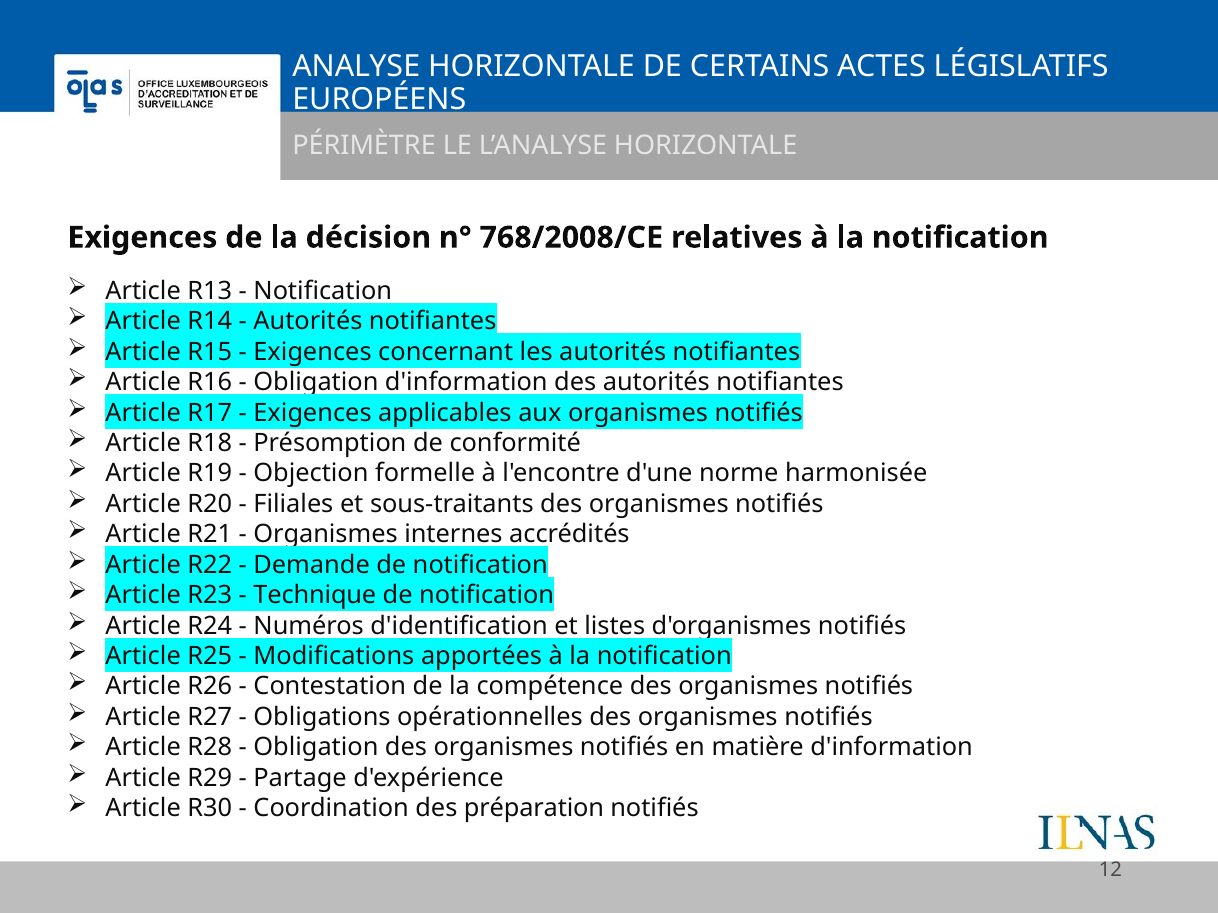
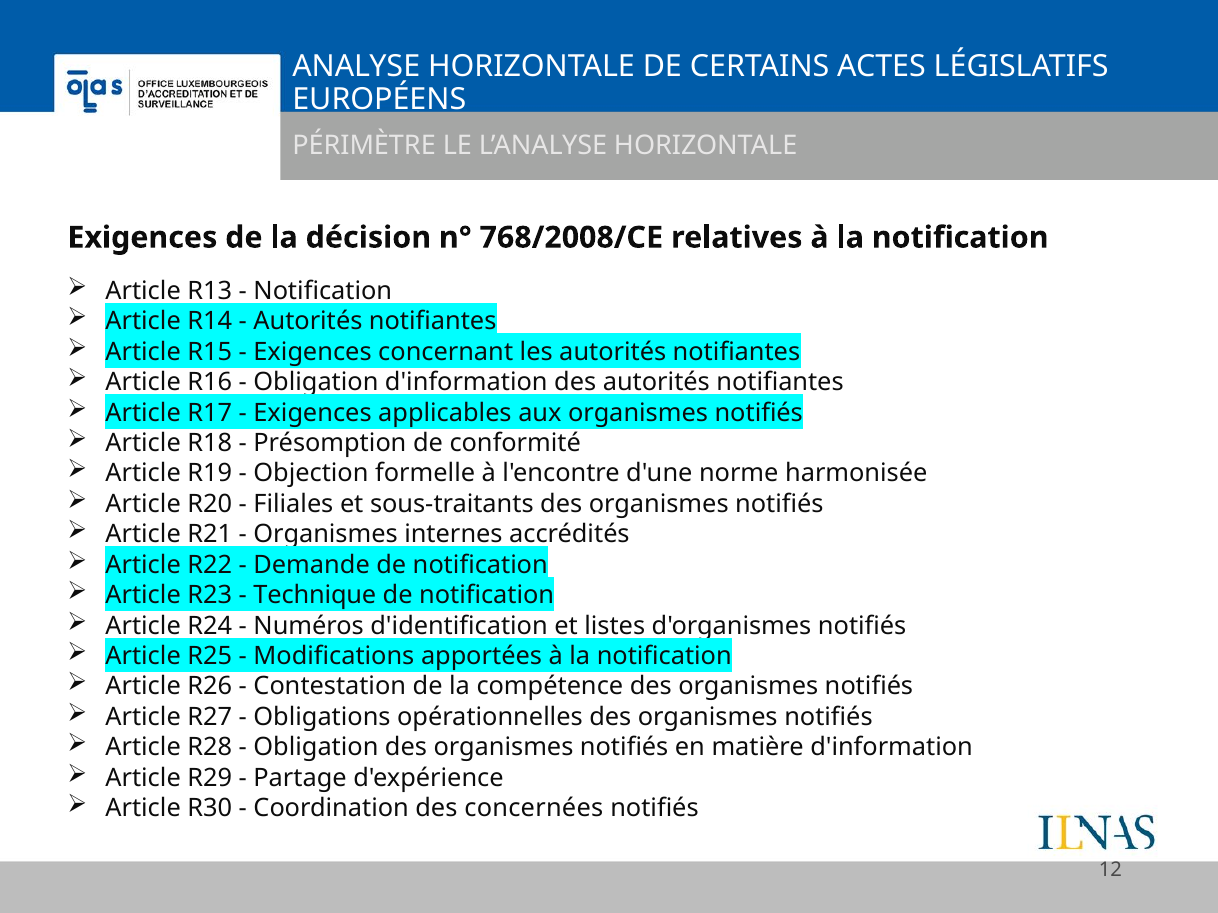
préparation: préparation -> concernées
